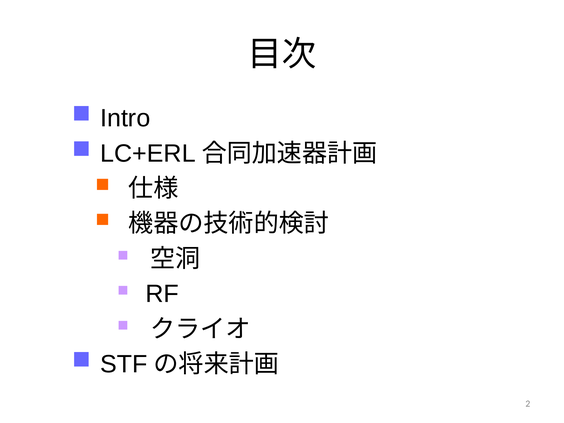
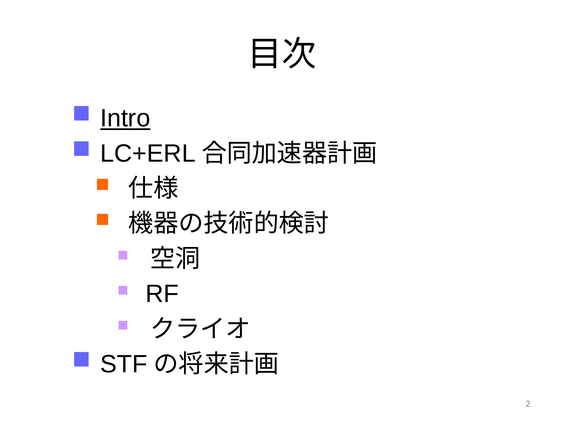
Intro underline: none -> present
